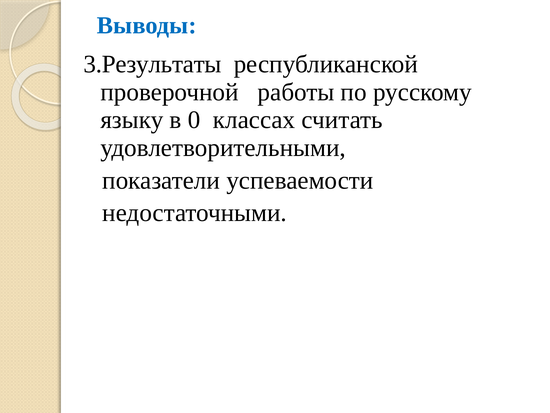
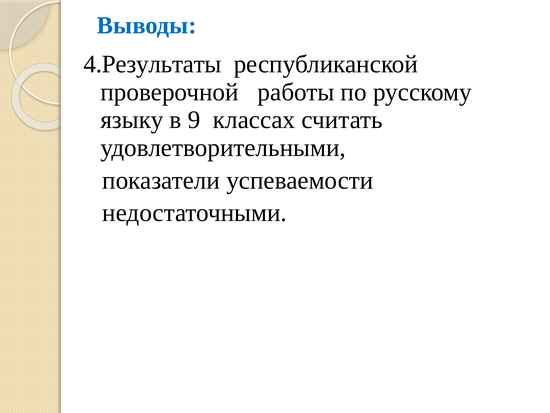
3.Результаты: 3.Результаты -> 4.Результаты
0: 0 -> 9
